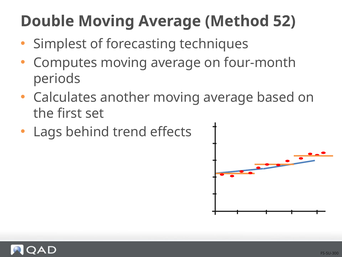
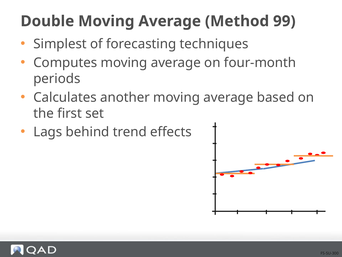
52: 52 -> 99
